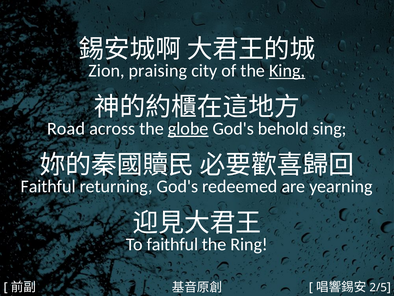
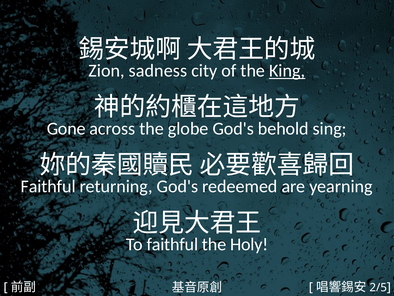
praising: praising -> sadness
Road: Road -> Gone
globe underline: present -> none
Ring: Ring -> Holy
